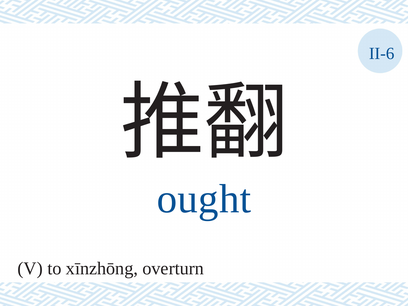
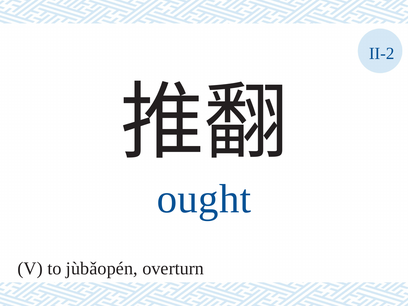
II-6: II-6 -> II-2
xīnzhōng: xīnzhōng -> jùbǎopén
